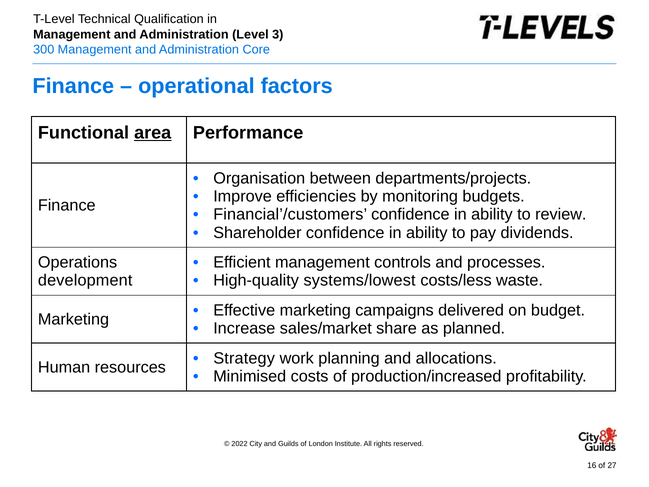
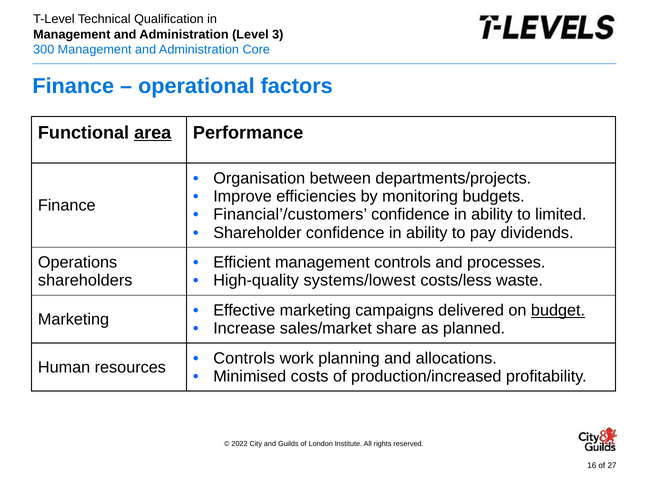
review: review -> limited
development: development -> shareholders
budget underline: none -> present
Strategy at (244, 358): Strategy -> Controls
